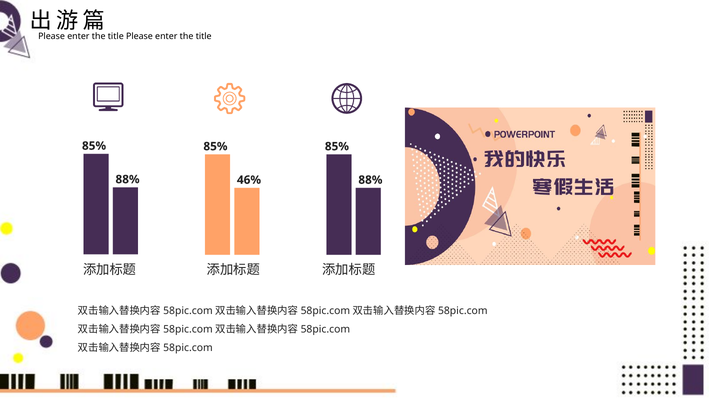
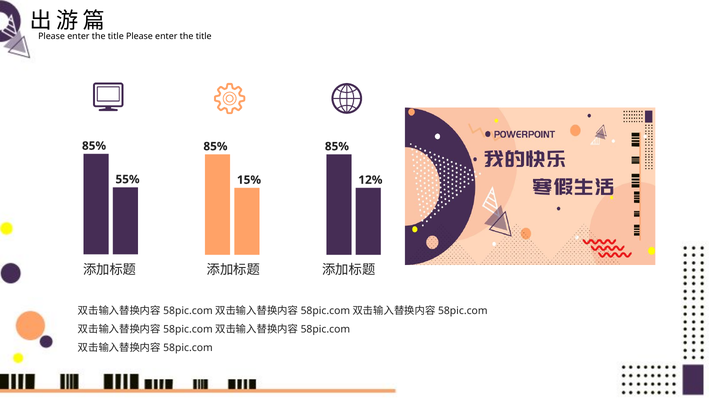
88% at (128, 179): 88% -> 55%
46%: 46% -> 15%
88% at (370, 180): 88% -> 12%
